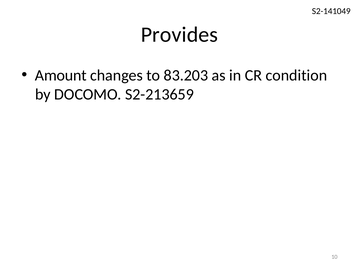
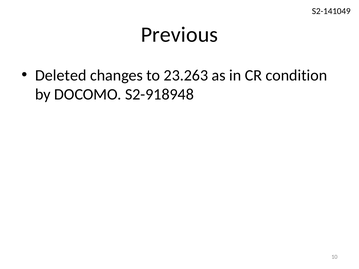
Provides: Provides -> Previous
Amount: Amount -> Deleted
83.203: 83.203 -> 23.263
S2-213659: S2-213659 -> S2-918948
